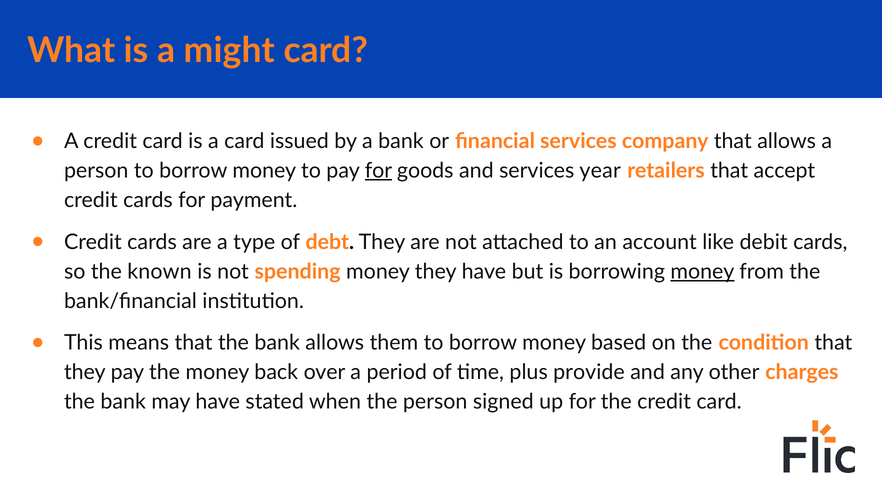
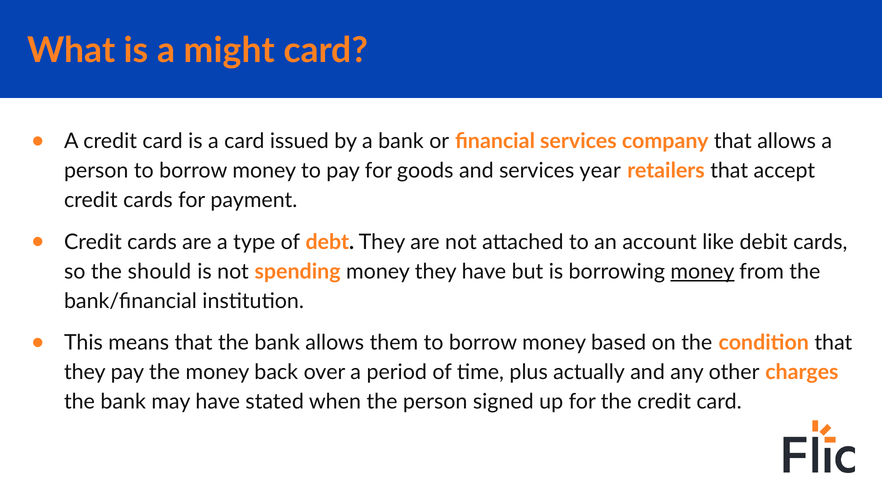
for at (378, 171) underline: present -> none
known: known -> should
provide: provide -> actually
